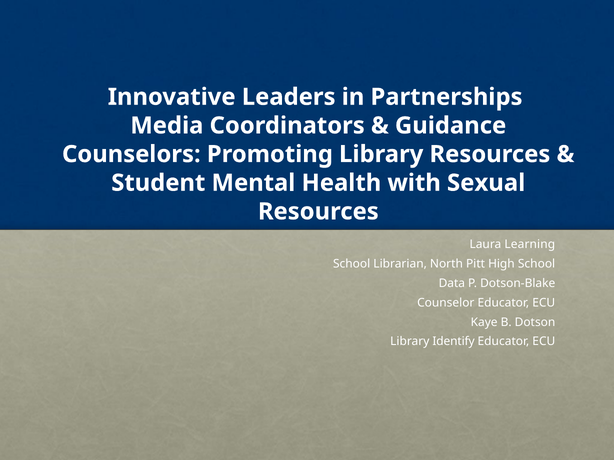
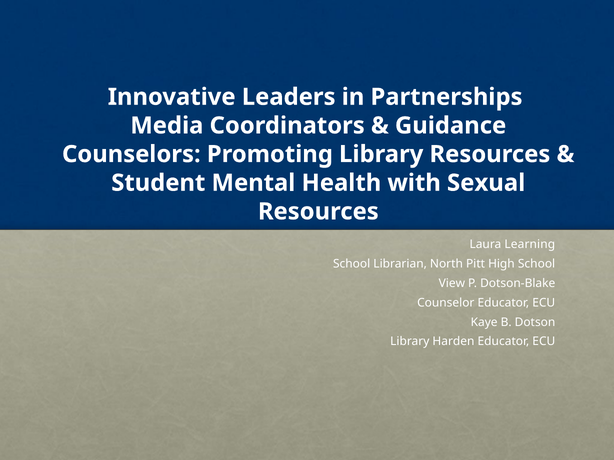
Data: Data -> View
Identify: Identify -> Harden
